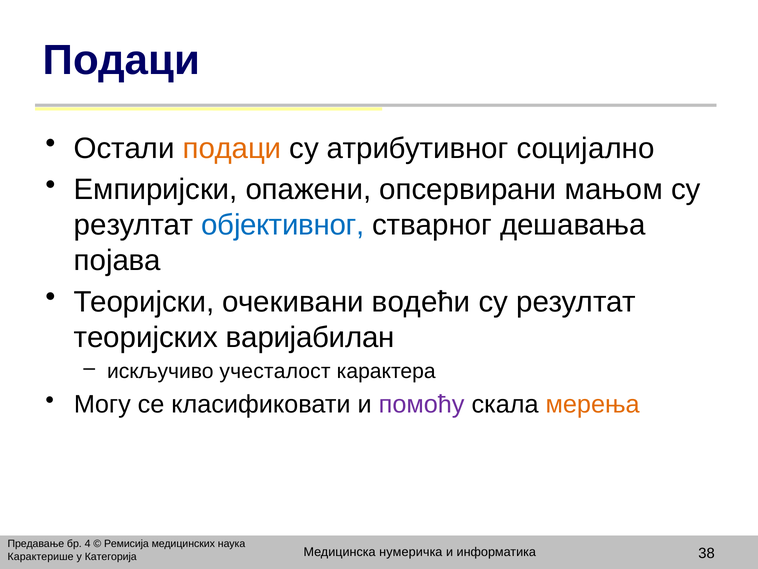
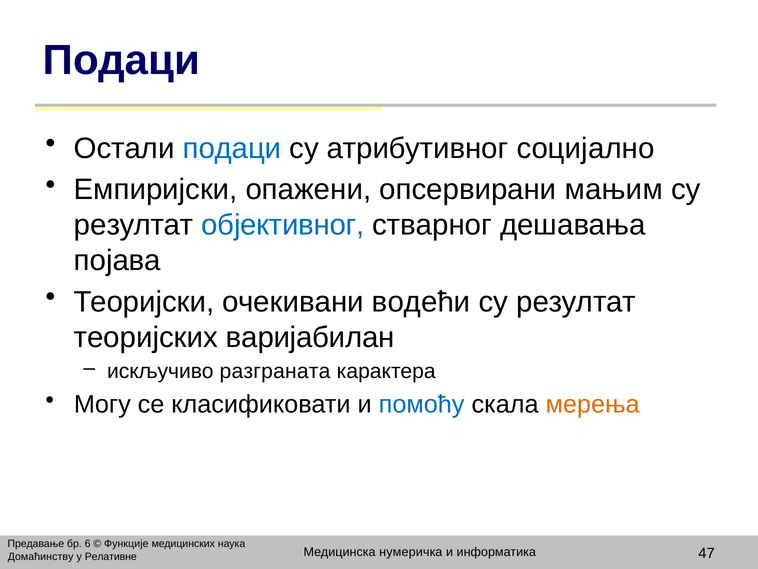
подаци at (232, 148) colour: orange -> blue
мањом: мањом -> мањим
учесталост: учесталост -> разграната
помоћу colour: purple -> blue
4: 4 -> 6
Ремисија: Ремисија -> Функције
38: 38 -> 47
Карактерише: Карактерише -> Домаћинству
Категорија: Категорија -> Релативне
